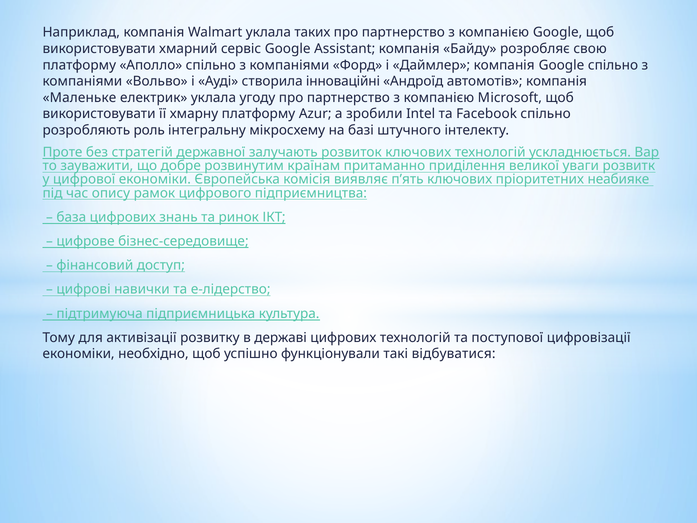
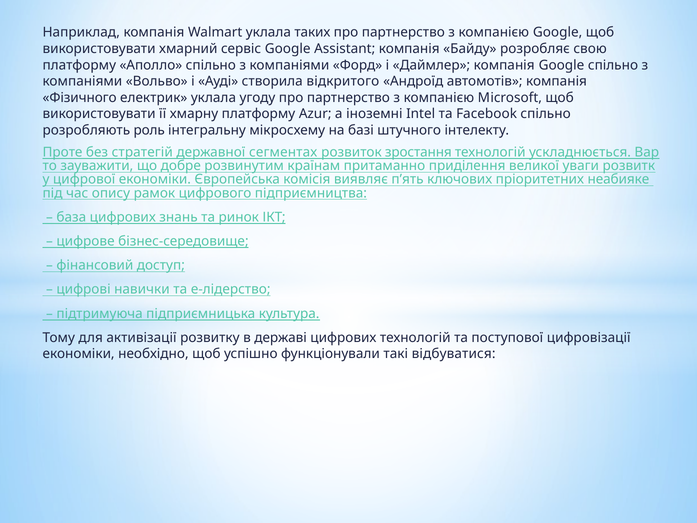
інноваційні: інноваційні -> відкритого
Маленьке: Маленьке -> Фізичного
зробили: зробили -> іноземні
залучають: залучають -> сегментах
розвиток ключових: ключових -> зростання
